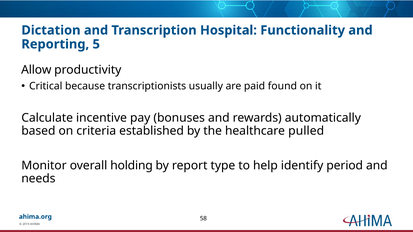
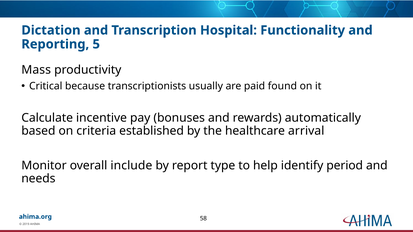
Allow: Allow -> Mass
pulled: pulled -> arrival
holding: holding -> include
